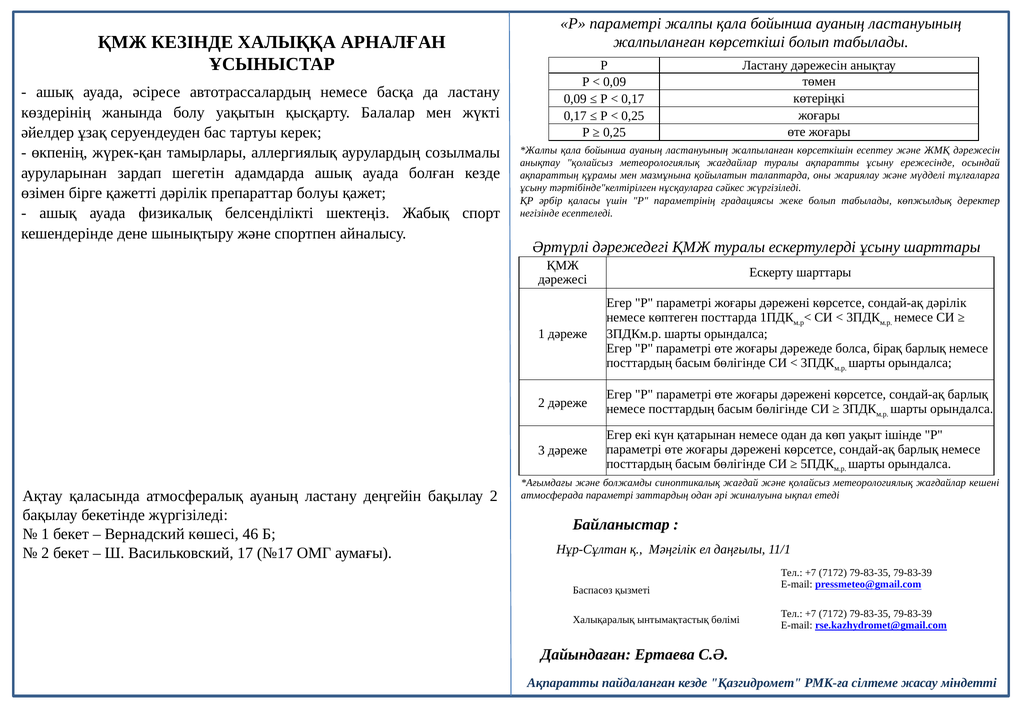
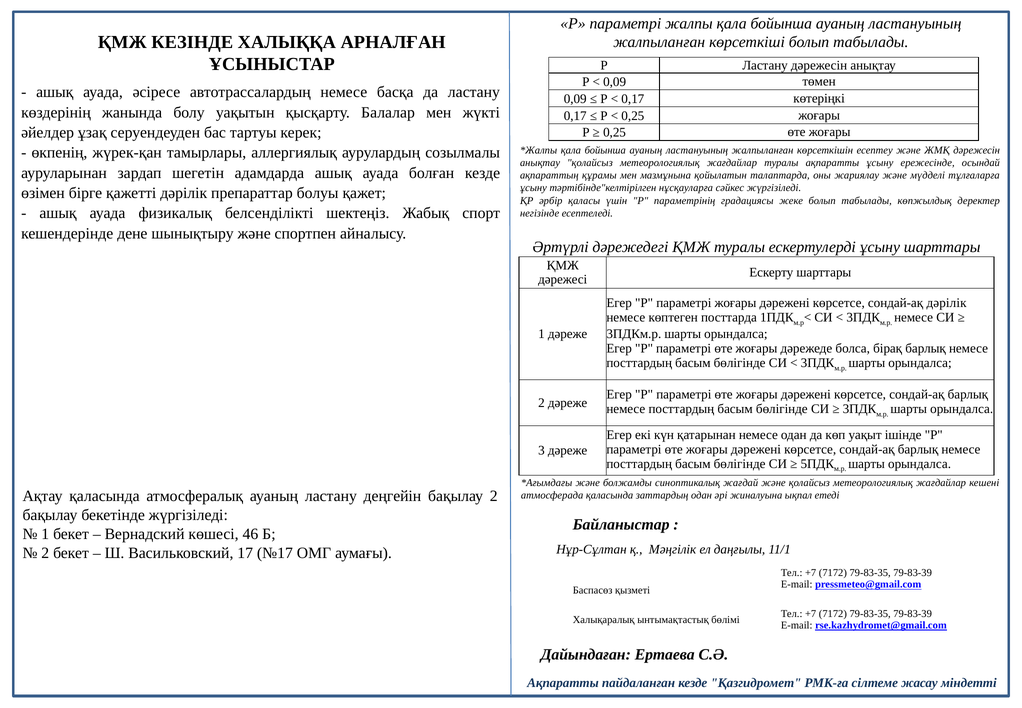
атмосферада параметрі: параметрі -> қаласында
